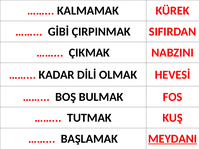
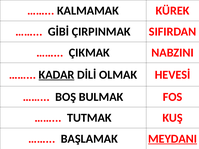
KADAR underline: none -> present
